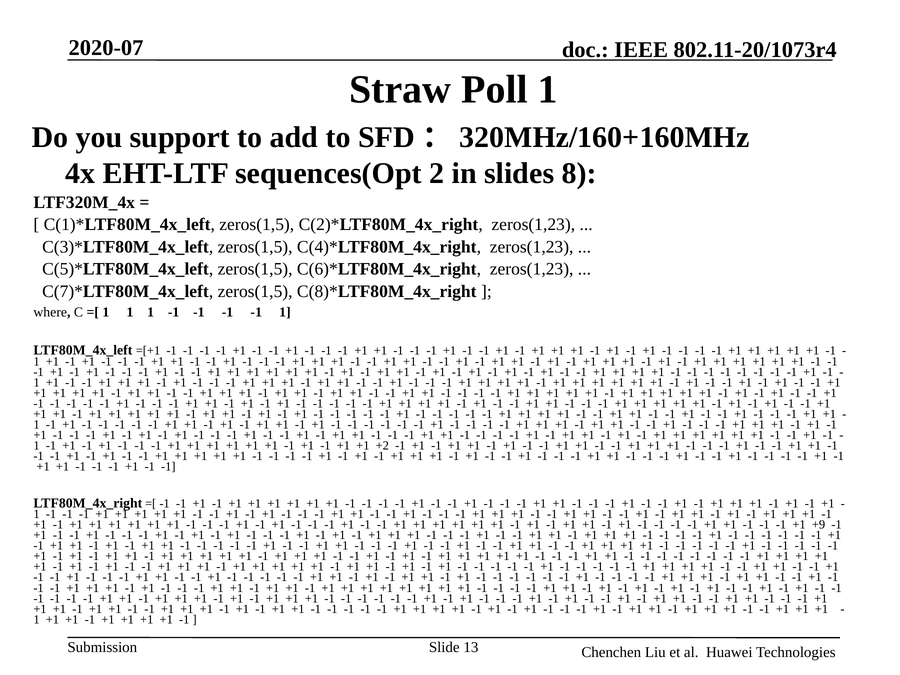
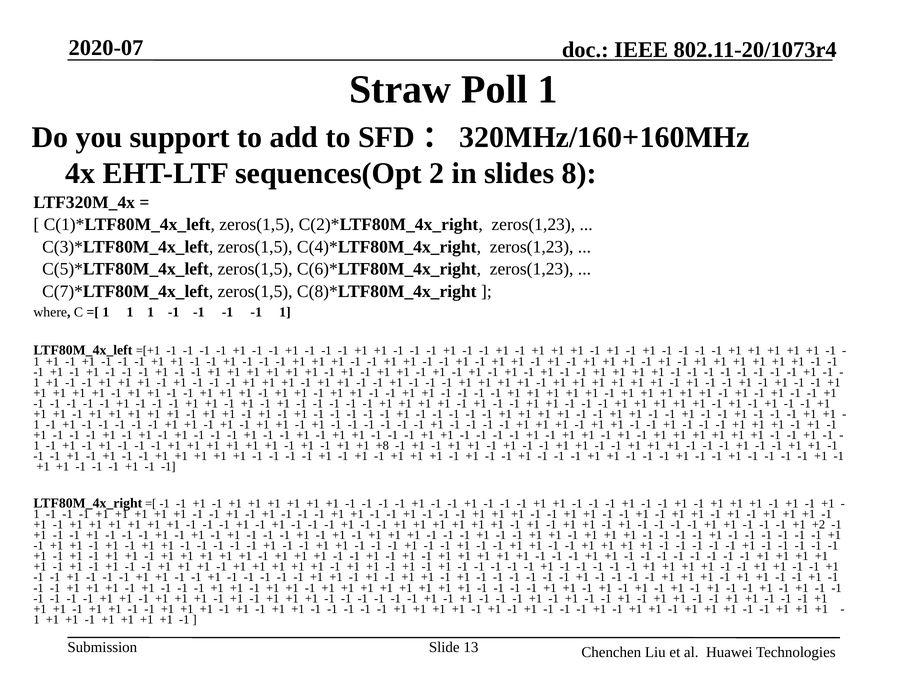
+2: +2 -> +8
+9: +9 -> +2
